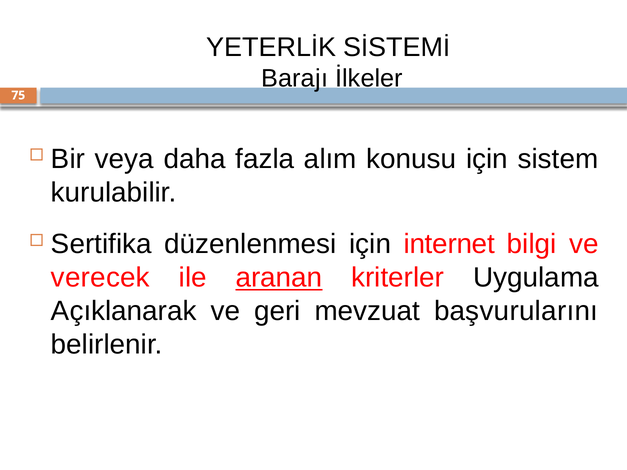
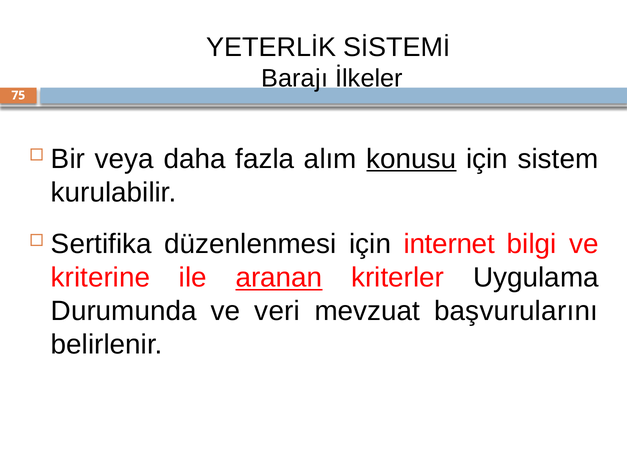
konusu underline: none -> present
verecek: verecek -> kriterine
Açıklanarak: Açıklanarak -> Durumunda
geri: geri -> veri
